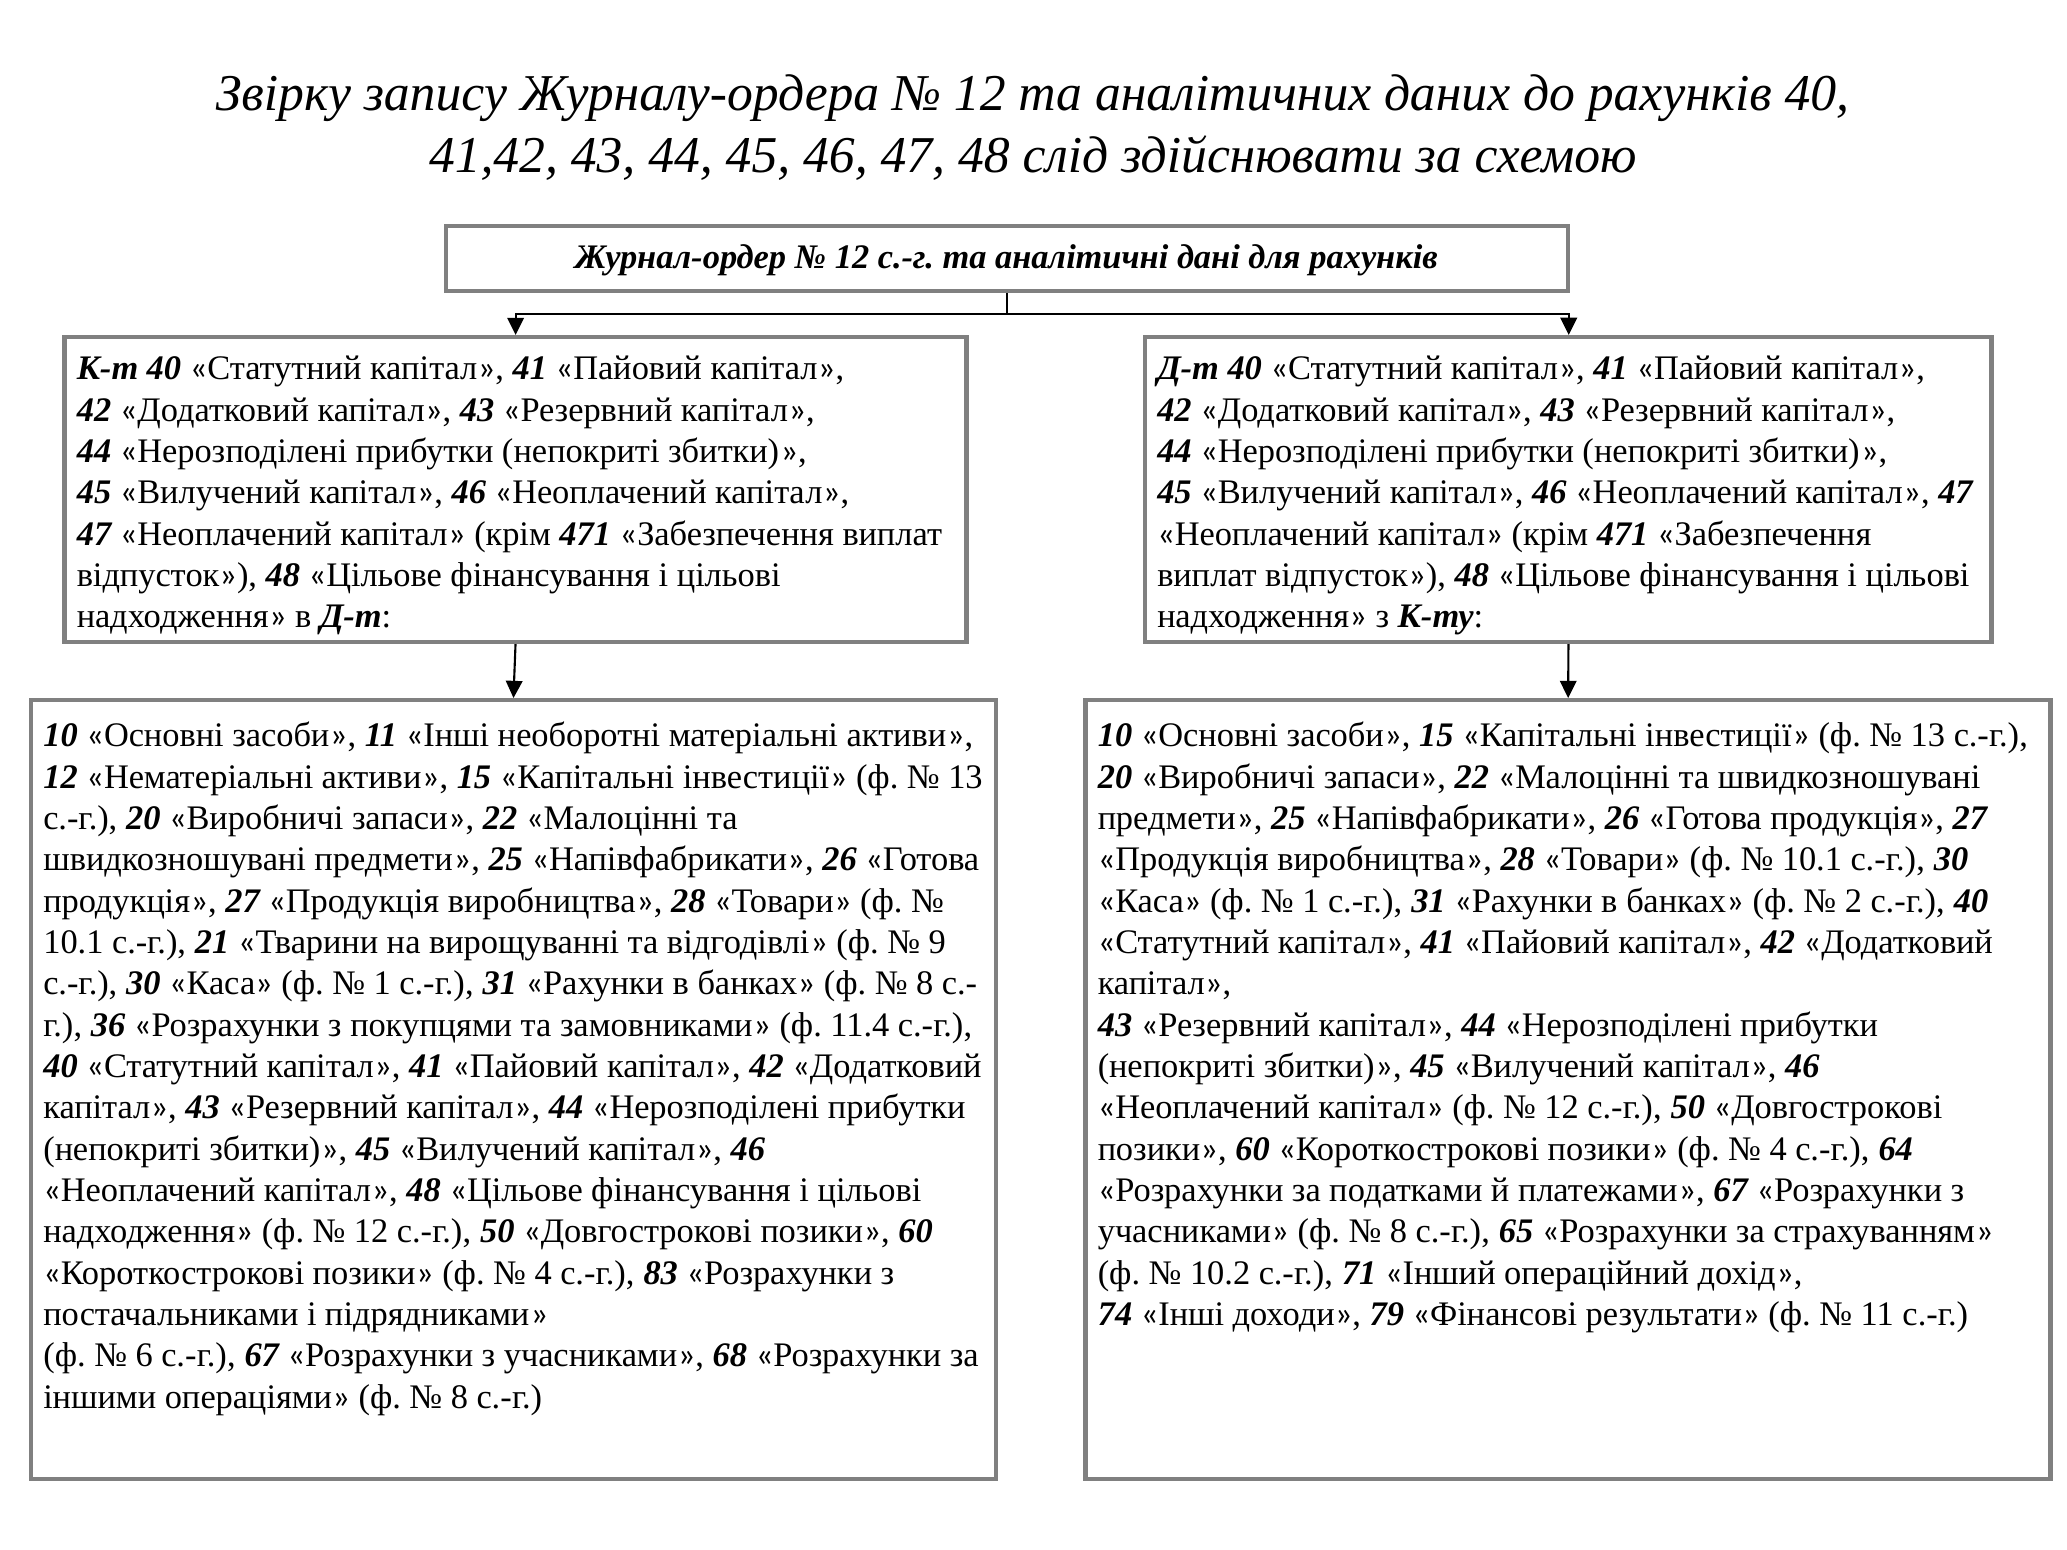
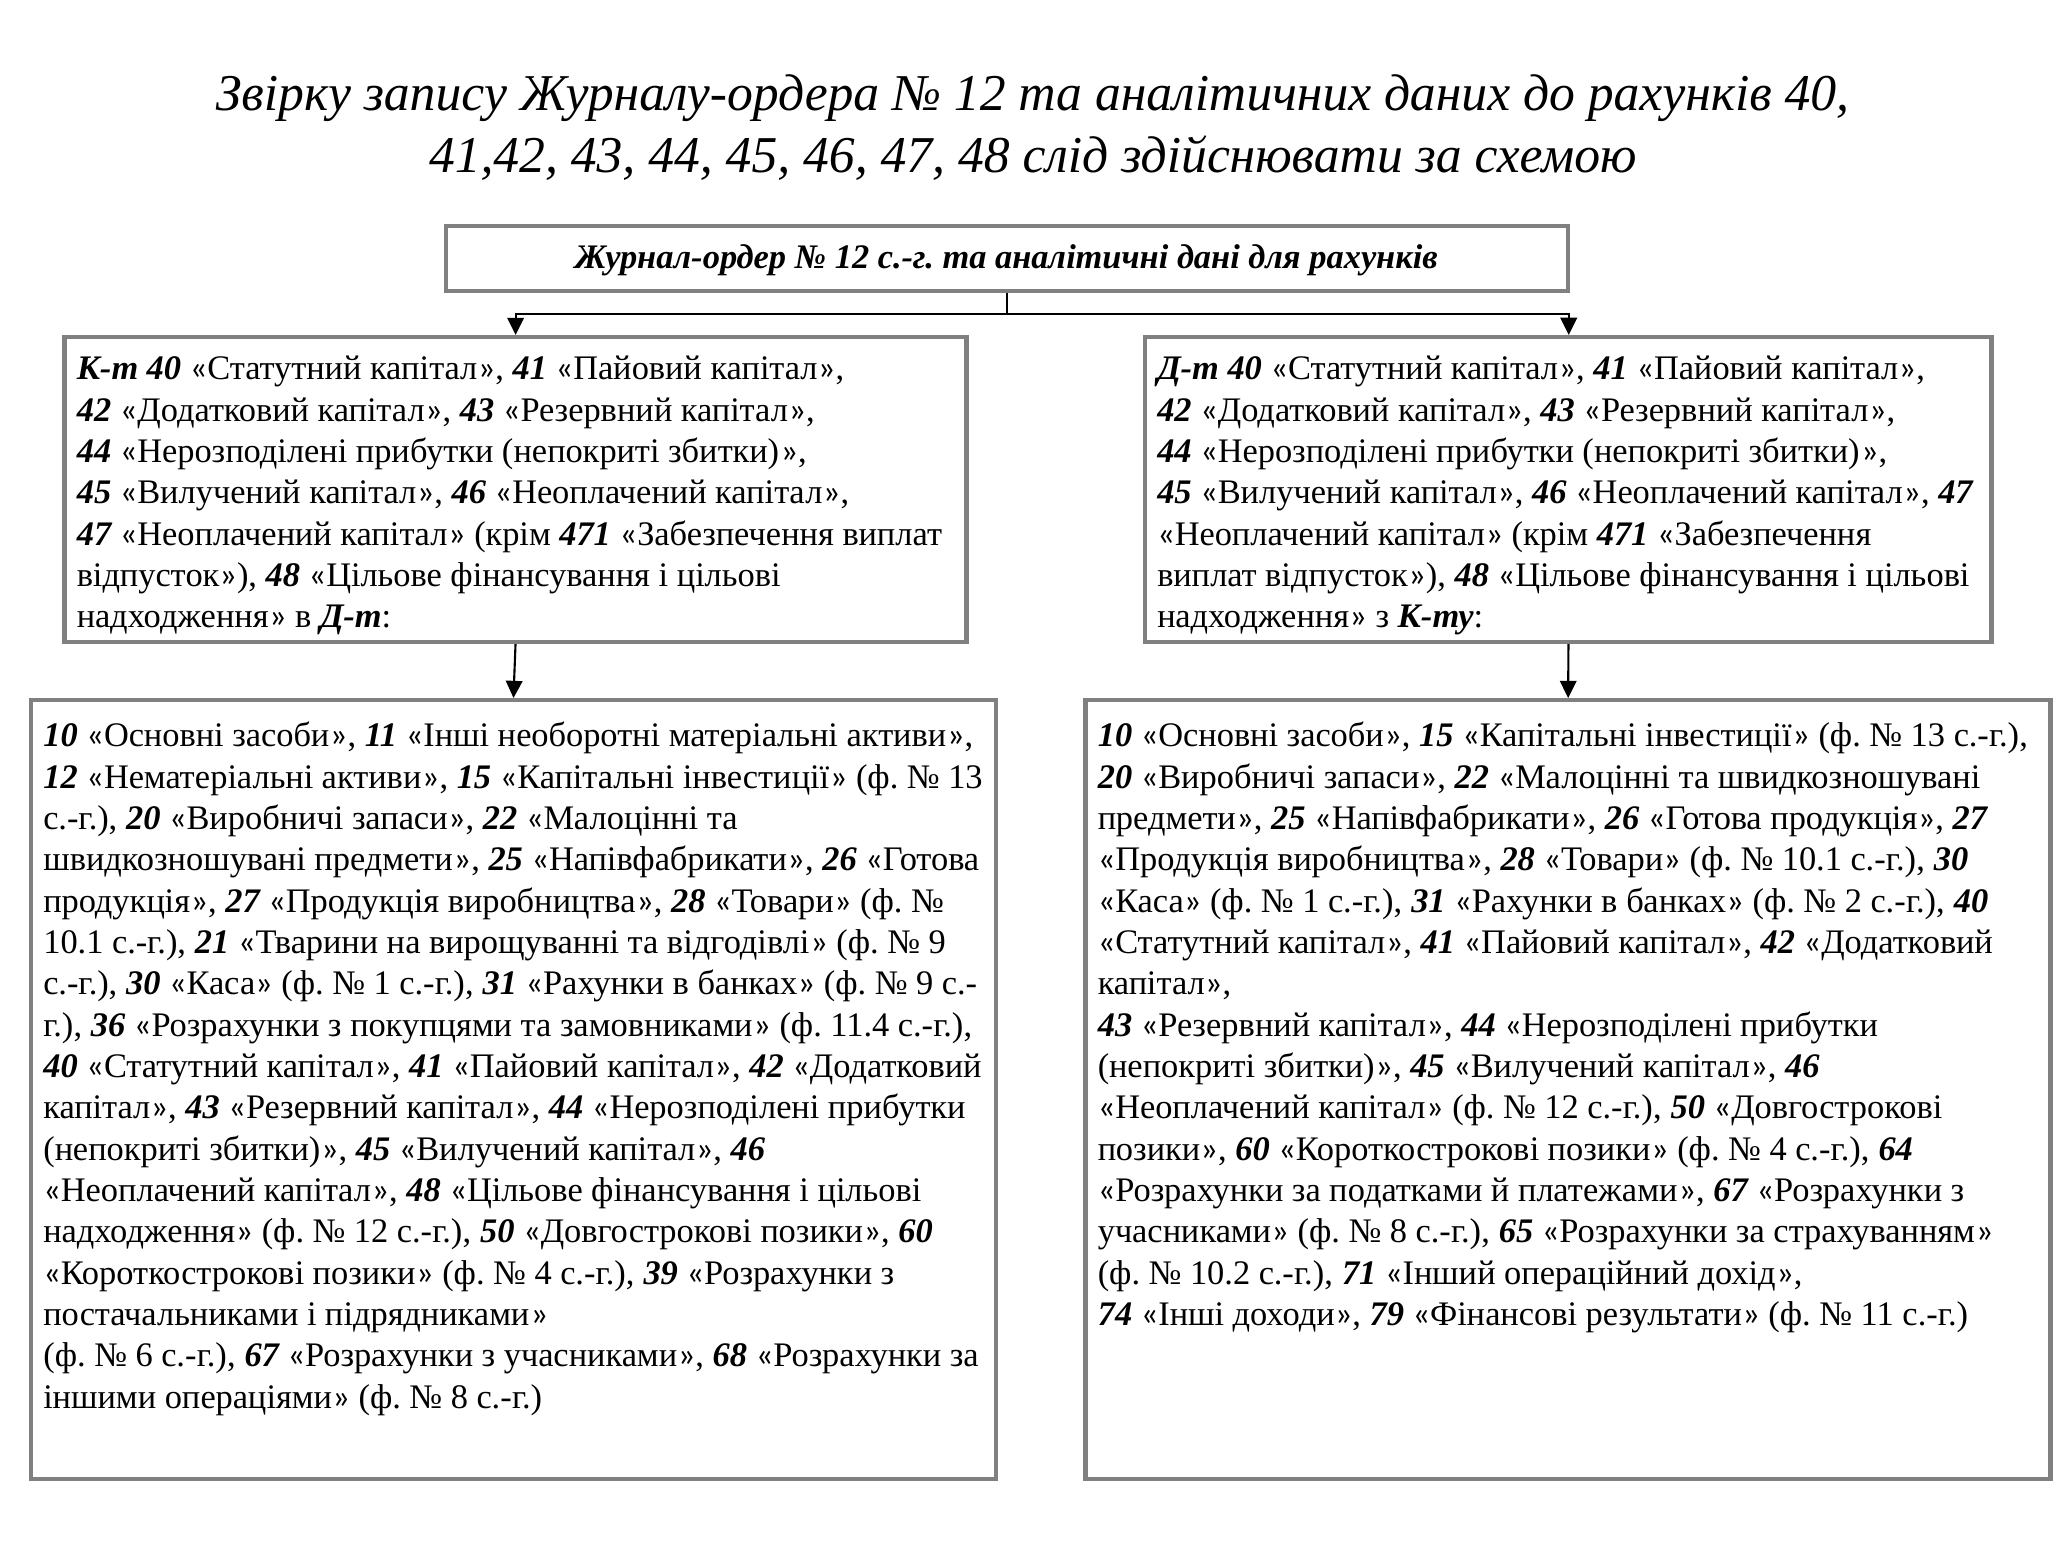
8 at (925, 984): 8 -> 9
83: 83 -> 39
